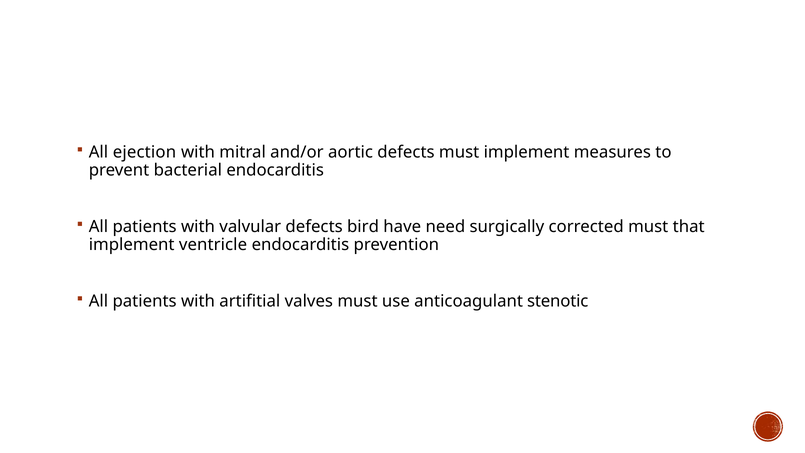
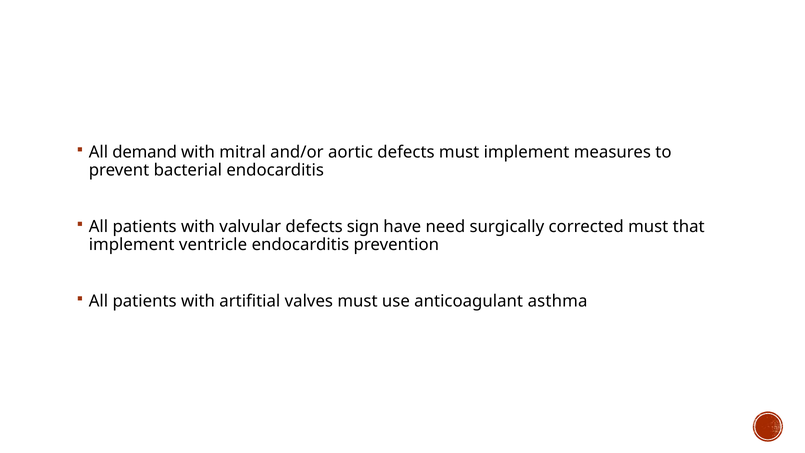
ejection: ejection -> demand
bird: bird -> sign
stenotic: stenotic -> asthma
